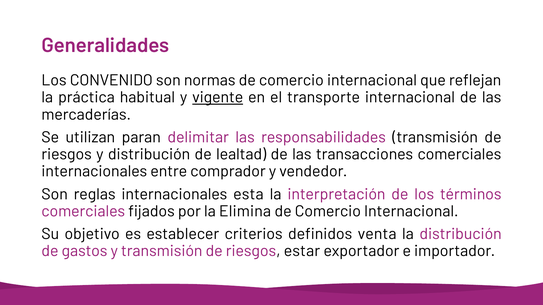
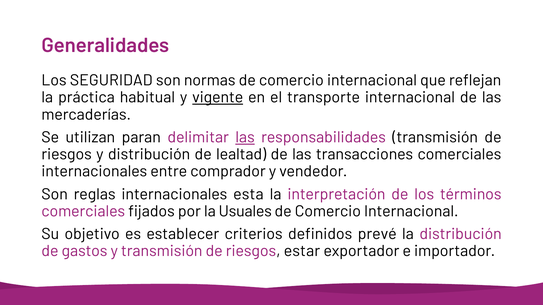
CONVENIDO: CONVENIDO -> SEGURIDAD
las at (245, 137) underline: none -> present
Elimina: Elimina -> Usuales
venta: venta -> prevé
